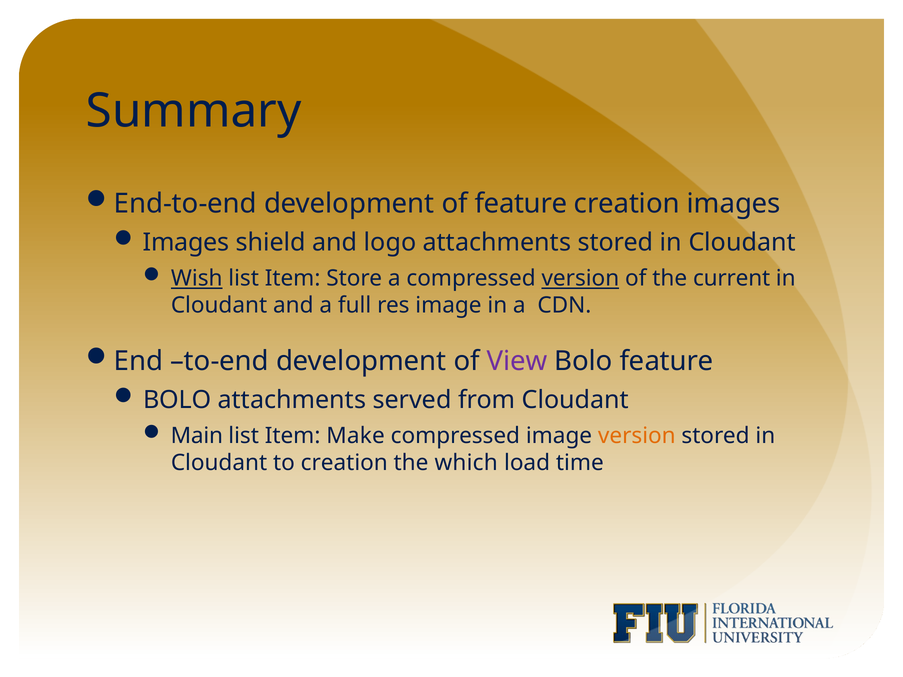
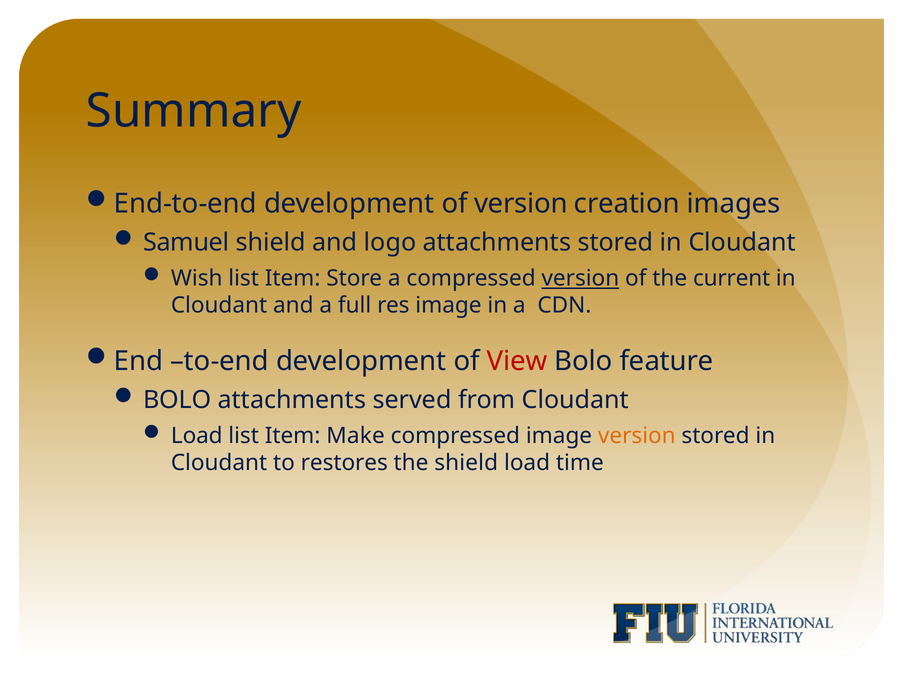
of feature: feature -> version
Images at (186, 243): Images -> Samuel
Wish underline: present -> none
View colour: purple -> red
Main at (197, 436): Main -> Load
to creation: creation -> restores
the which: which -> shield
